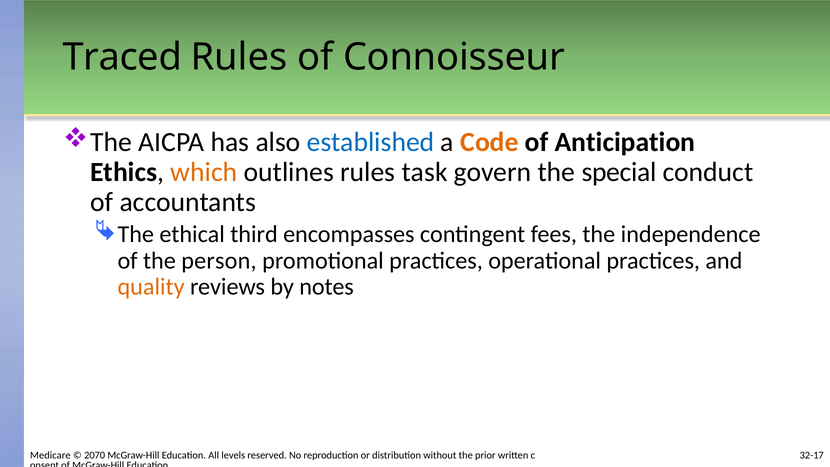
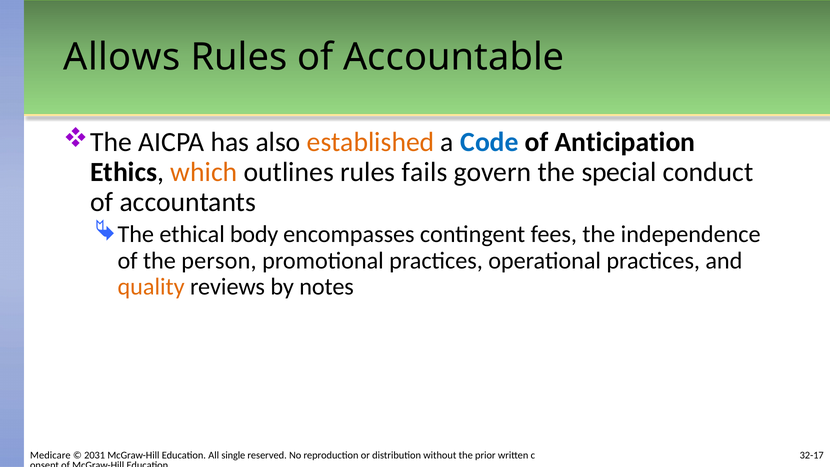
Traced: Traced -> Allows
Connoisseur: Connoisseur -> Accountable
established colour: blue -> orange
Code colour: orange -> blue
task: task -> fails
third: third -> body
2070: 2070 -> 2031
levels: levels -> single
